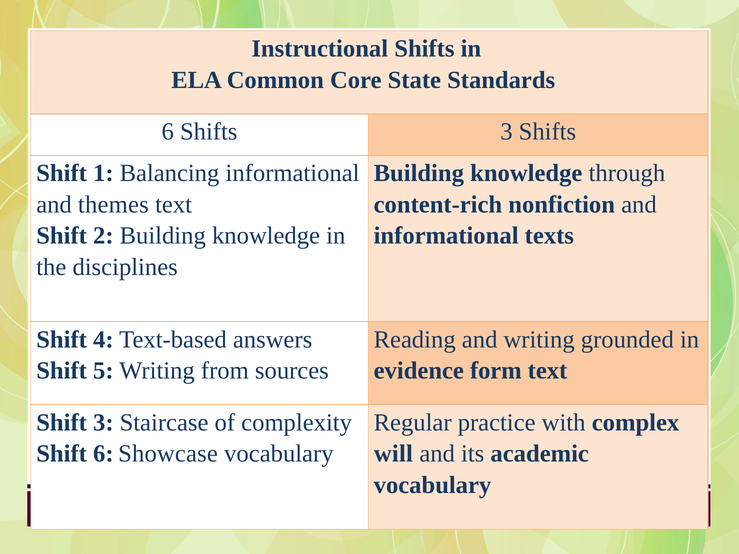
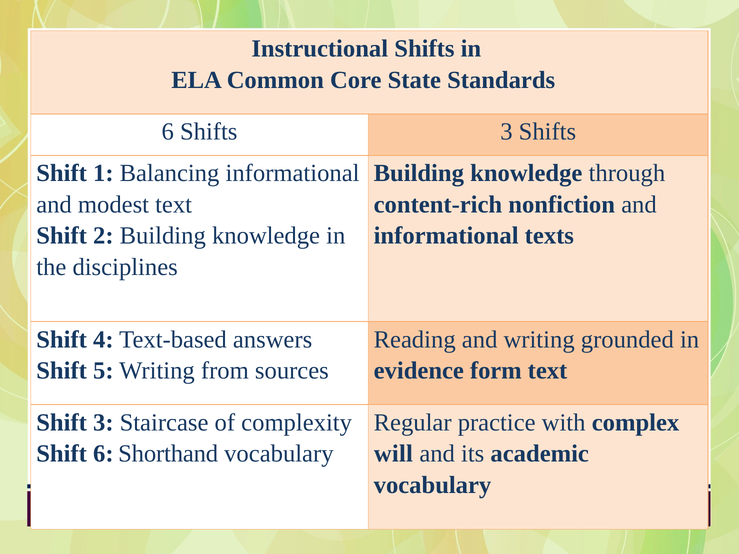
themes: themes -> modest
Showcase: Showcase -> Shorthand
